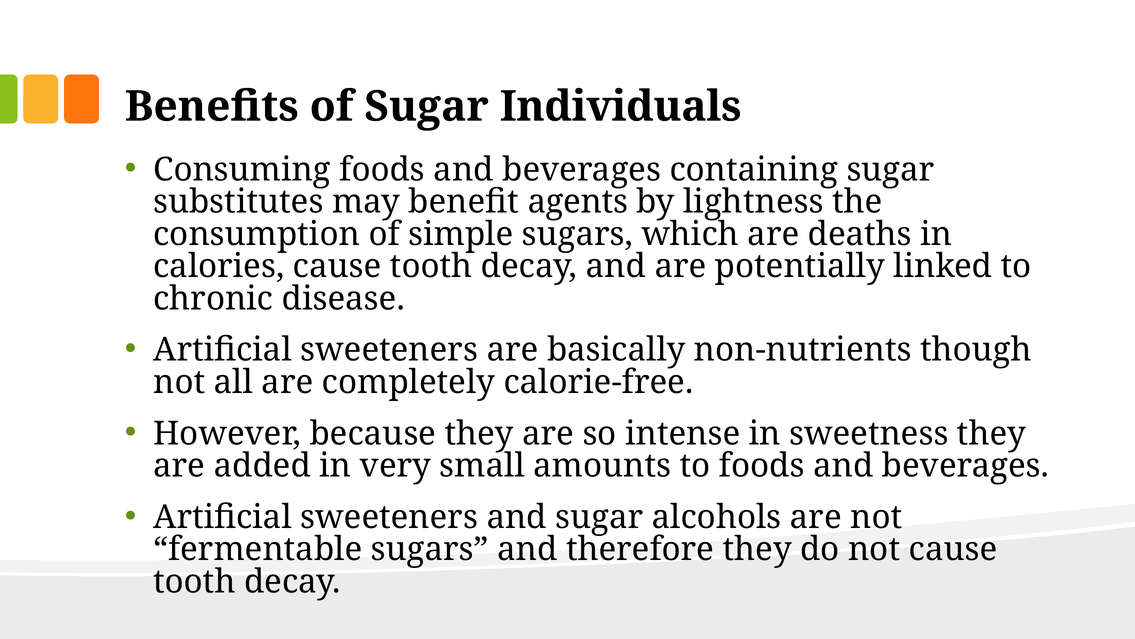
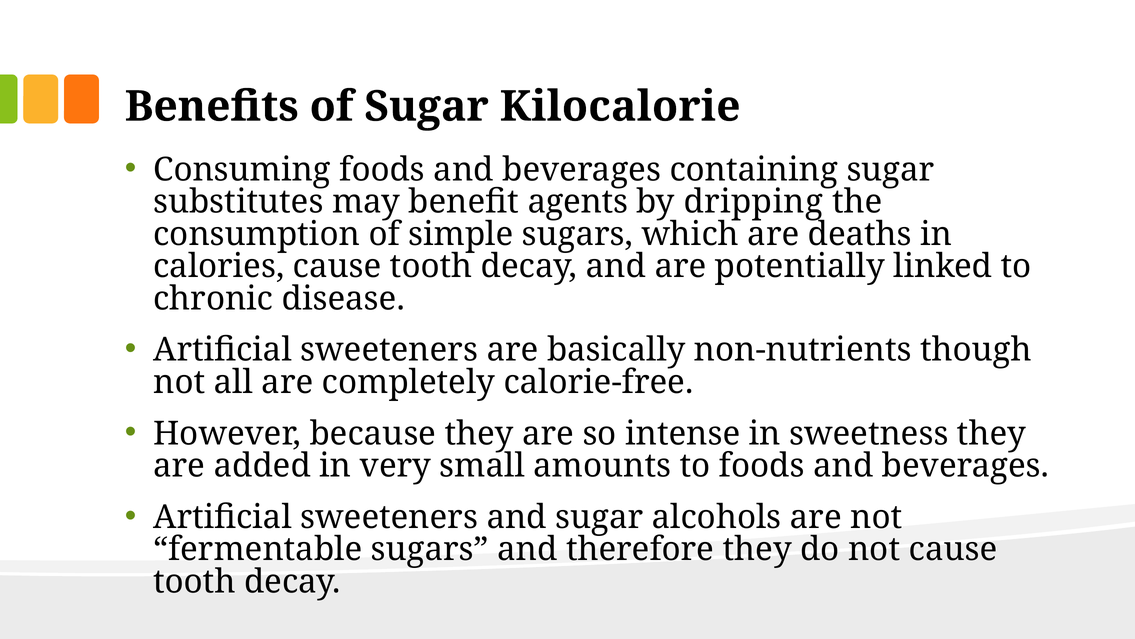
Individuals: Individuals -> Kilocalorie
lightness: lightness -> dripping
